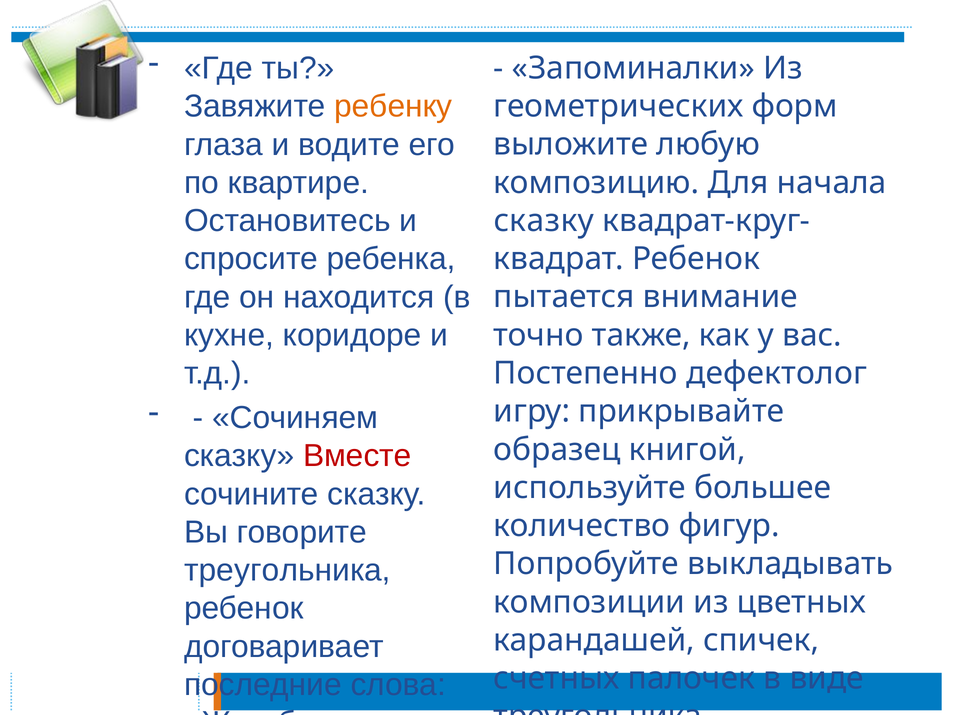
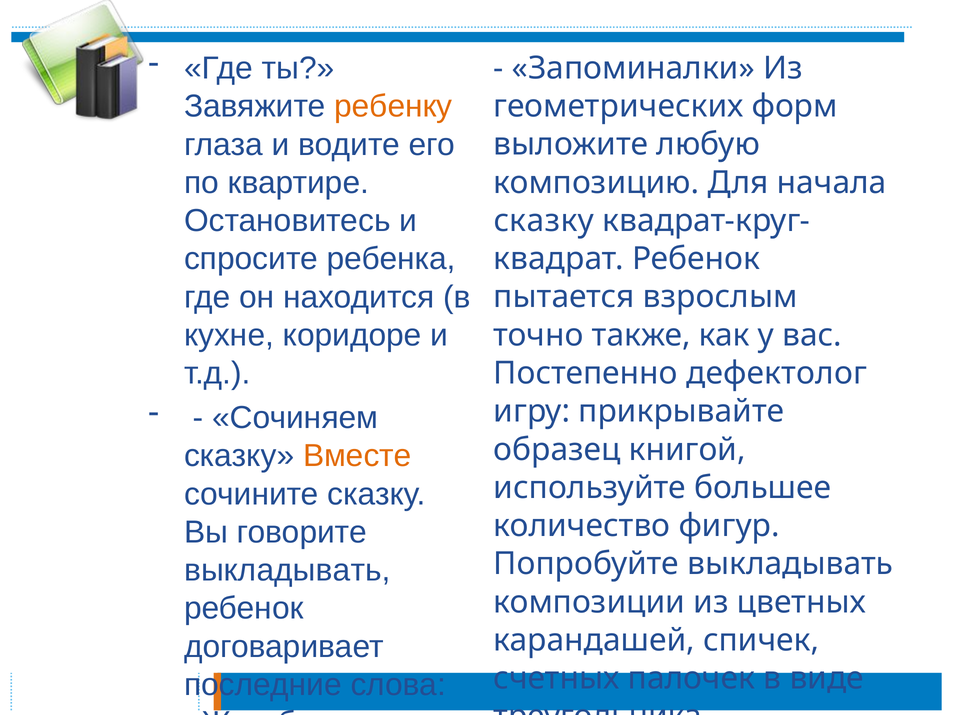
внимание: внимание -> взрослым
Вместе colour: red -> orange
треугольника at (287, 570): треугольника -> выкладывать
